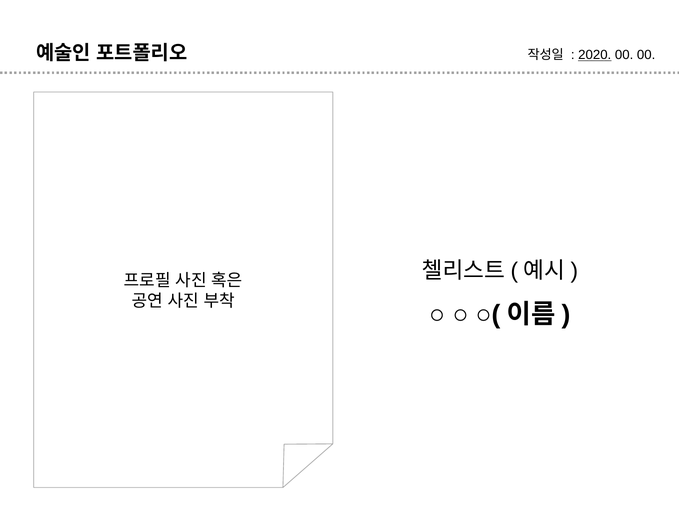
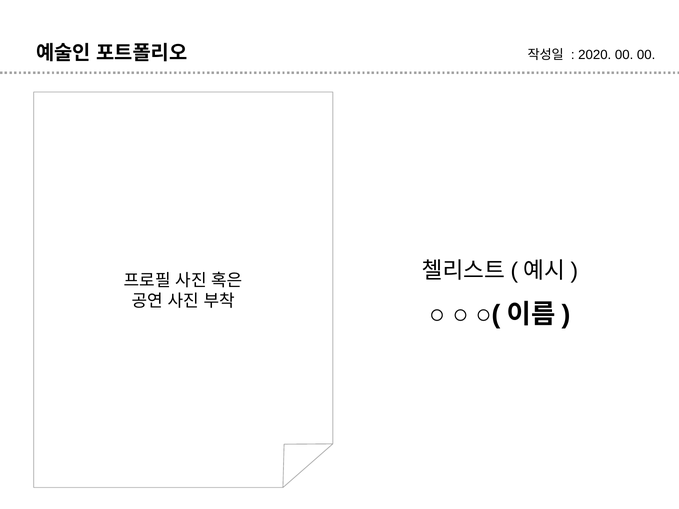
2020 underline: present -> none
